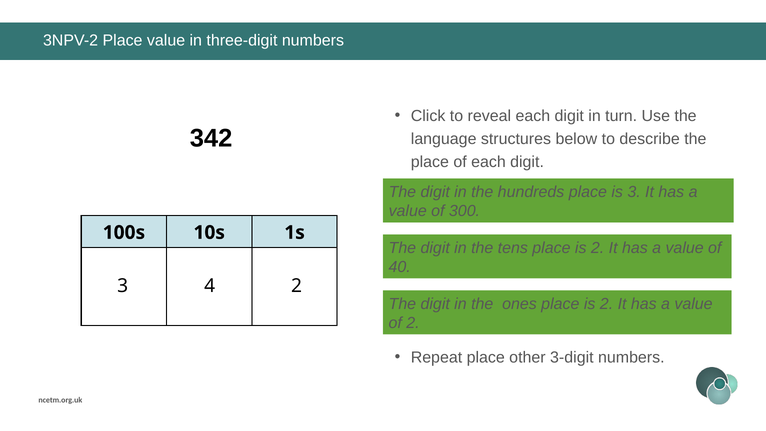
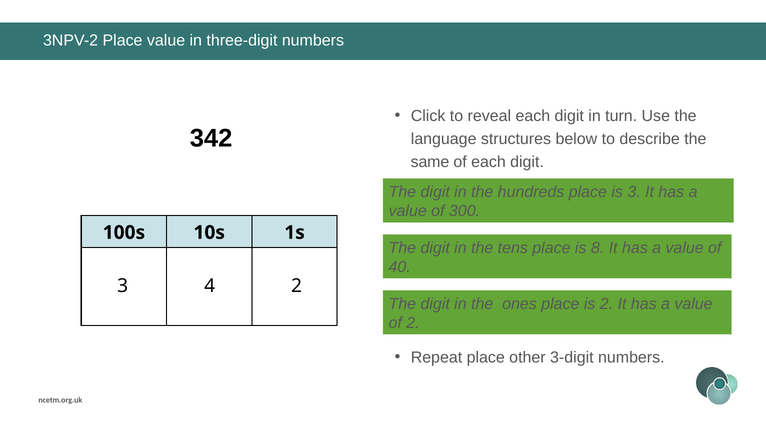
place at (430, 162): place -> same
tens place is 2: 2 -> 8
